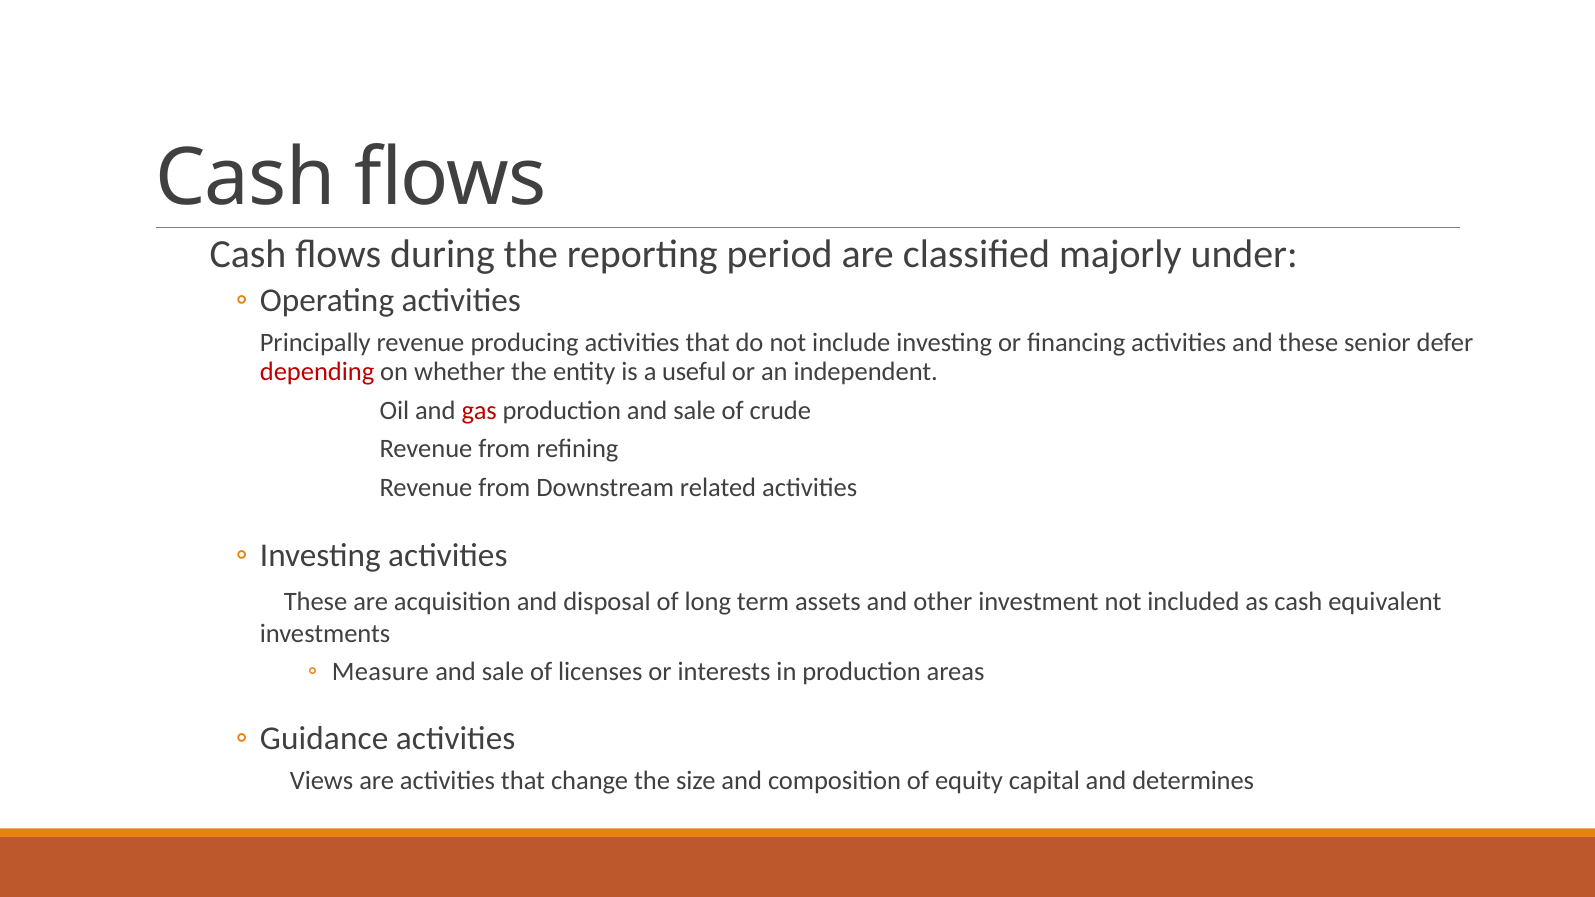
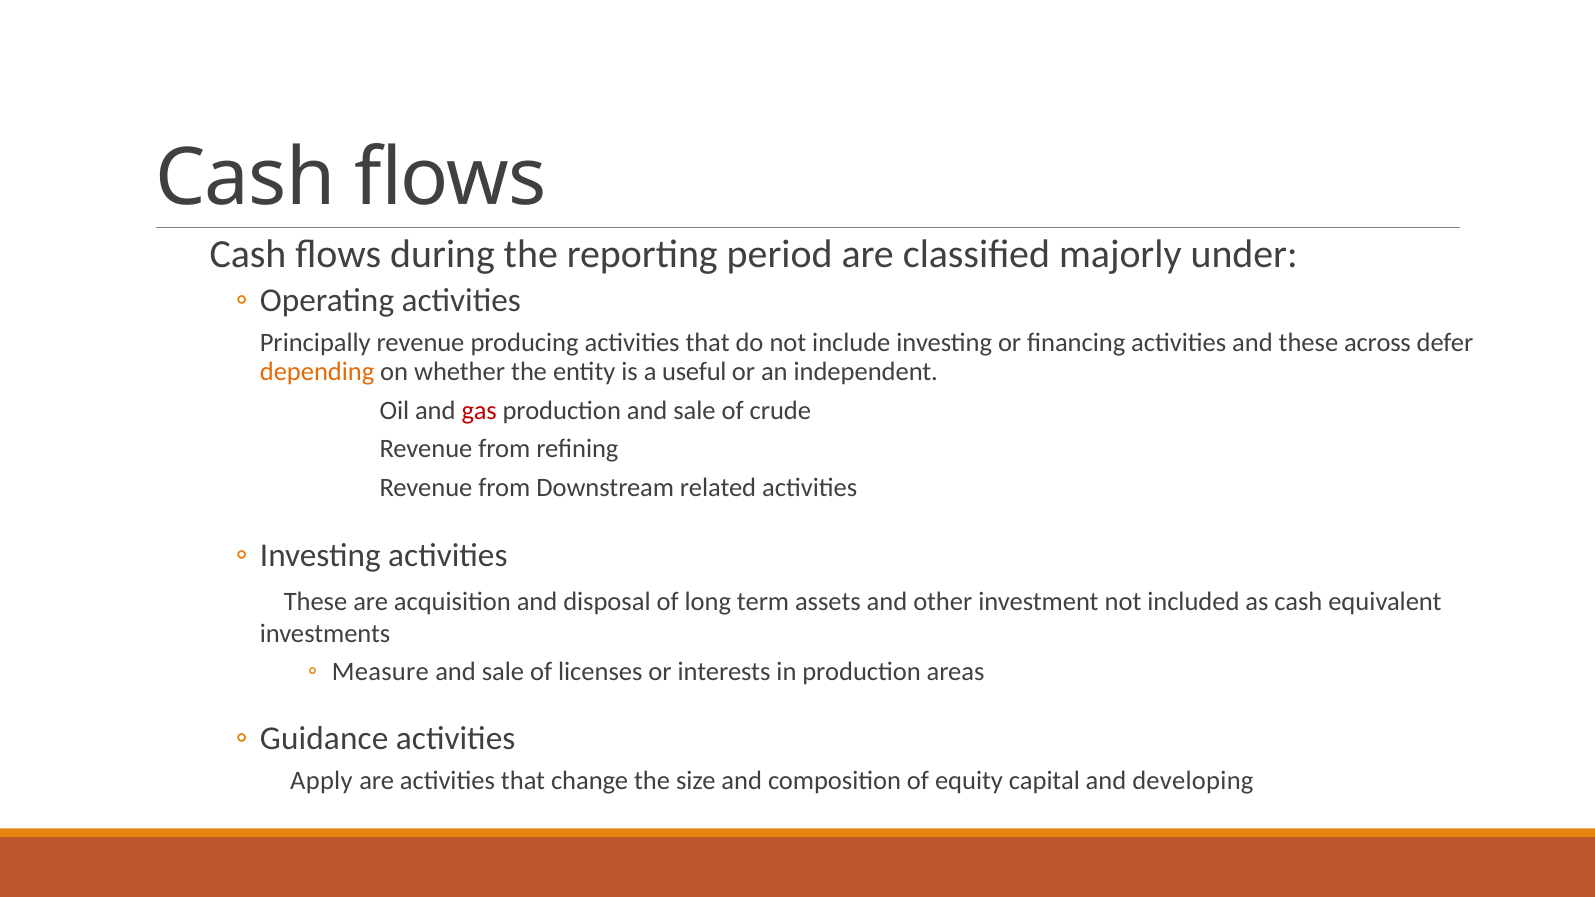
senior: senior -> across
depending colour: red -> orange
Views: Views -> Apply
determines: determines -> developing
